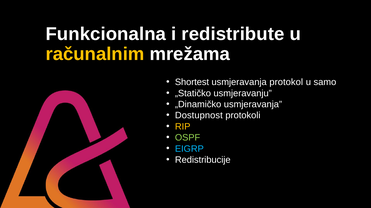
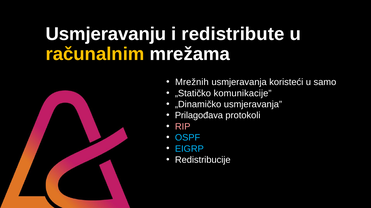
Funkcionalna: Funkcionalna -> Usmjeravanju
Shortest: Shortest -> Mrežnih
protokol: protokol -> koristeći
usmjeravanju: usmjeravanju -> komunikacije
Dostupnost: Dostupnost -> Prilagođava
RIP colour: yellow -> pink
OSPF colour: light green -> light blue
